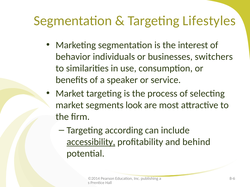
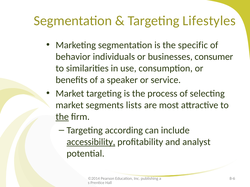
interest: interest -> specific
switchers: switchers -> consumer
look: look -> lists
the at (62, 117) underline: none -> present
behind: behind -> analyst
